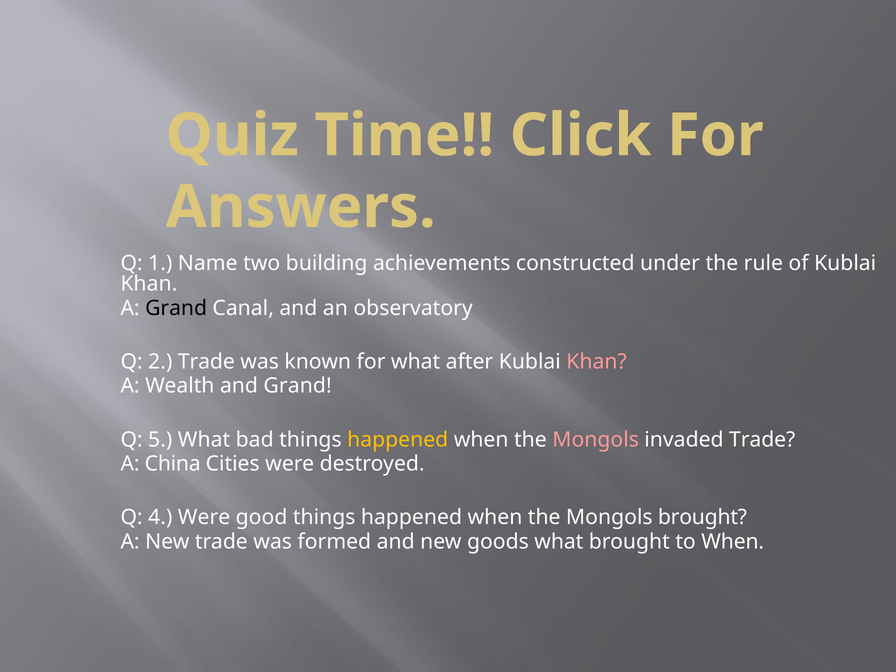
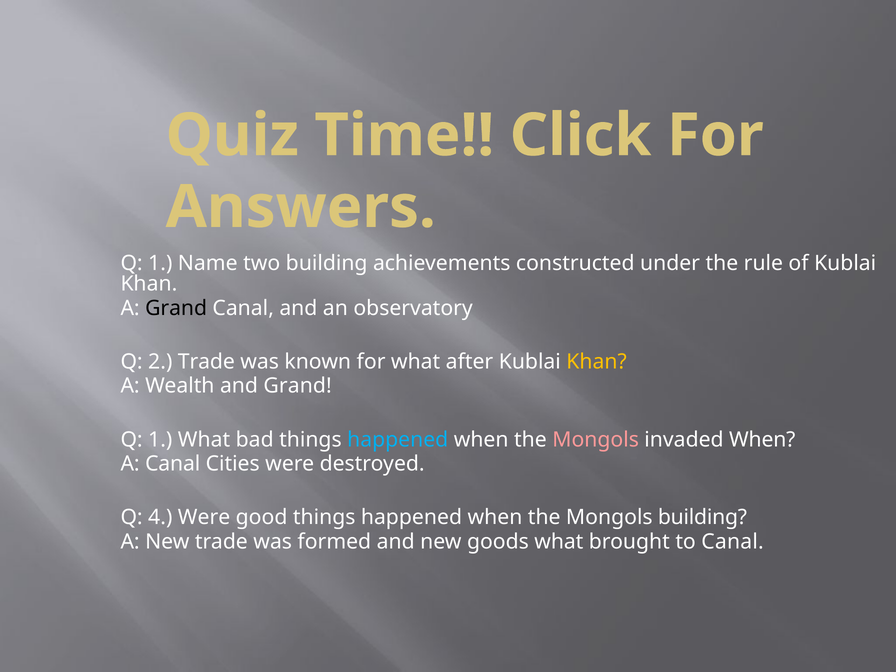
Khan at (597, 362) colour: pink -> yellow
5 at (160, 440): 5 -> 1
happened at (398, 440) colour: yellow -> light blue
invaded Trade: Trade -> When
A China: China -> Canal
Mongols brought: brought -> building
to When: When -> Canal
